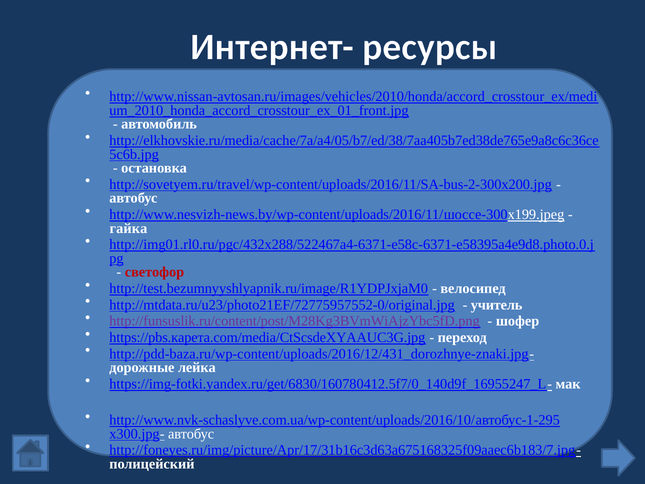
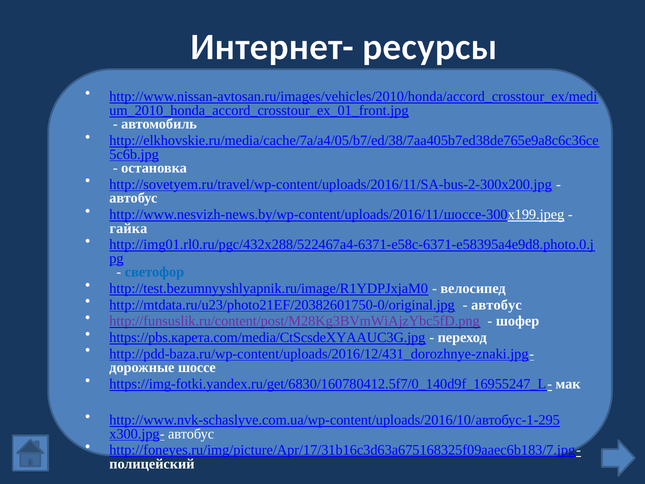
светофор colour: red -> blue
http://mtdata.ru/u23/photo21EF/72775957552-0/original.jpg: http://mtdata.ru/u23/photo21EF/72775957552-0/original.jpg -> http://mtdata.ru/u23/photo21EF/20382601750-0/original.jpg
учитель at (497, 305): учитель -> автобус
лейка: лейка -> шоссе
